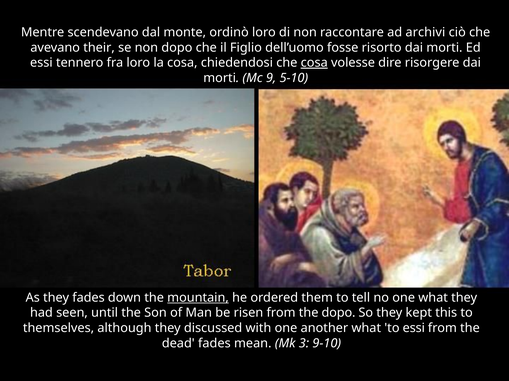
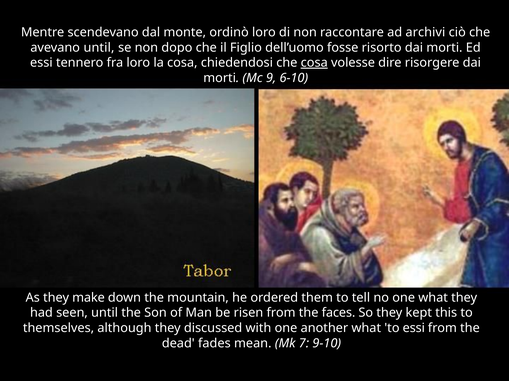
avevano their: their -> until
5-10: 5-10 -> 6-10
they fades: fades -> make
mountain underline: present -> none
the dopo: dopo -> faces
3: 3 -> 7
